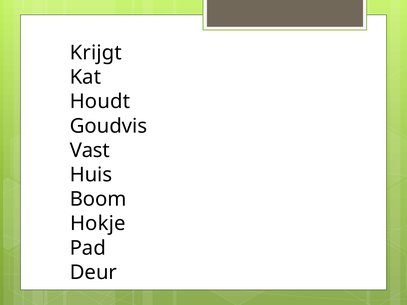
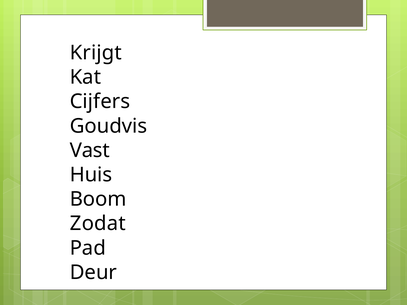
Houdt: Houdt -> Cijfers
Hokje: Hokje -> Zodat
